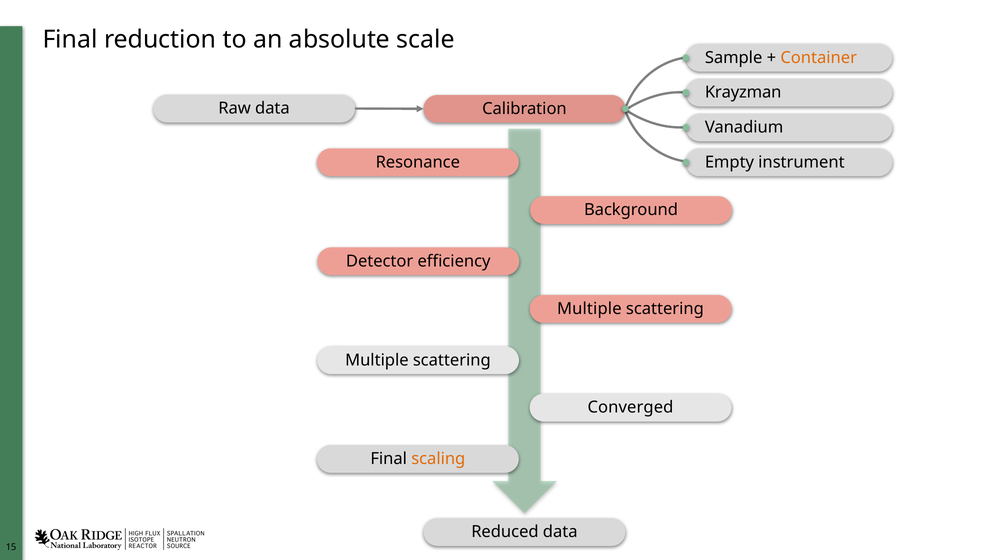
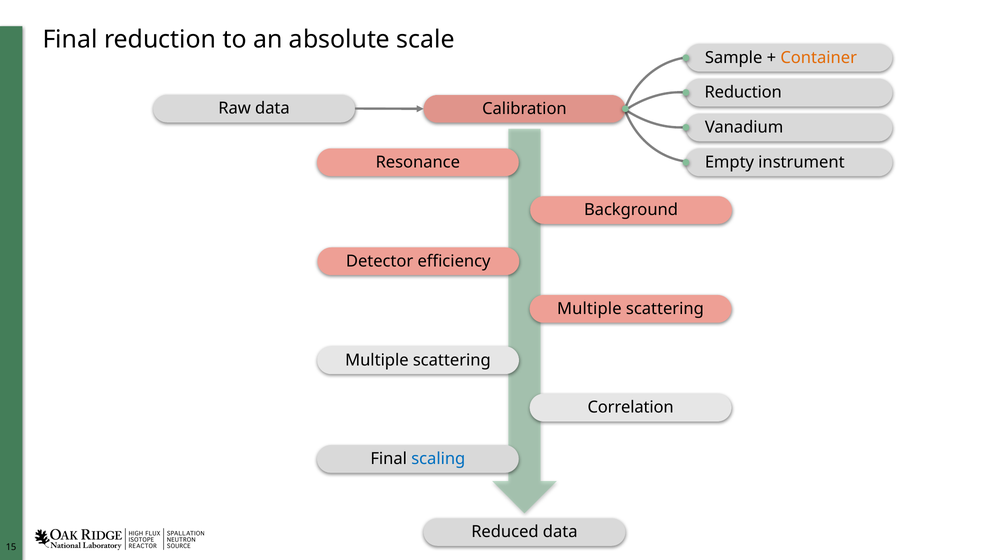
Krayzman at (743, 92): Krayzman -> Reduction
Converged: Converged -> Correlation
scaling colour: orange -> blue
